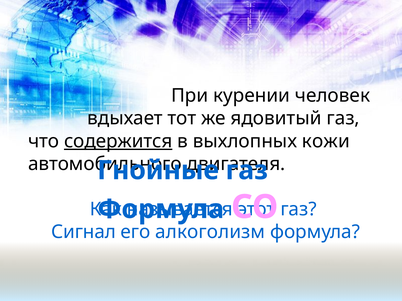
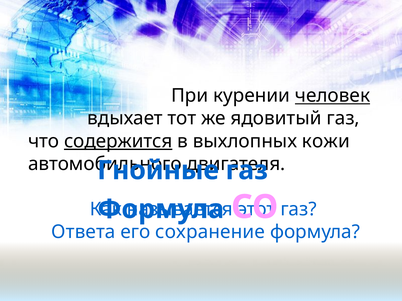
человек underline: none -> present
Сигнал: Сигнал -> Ответа
алкоголизм: алкоголизм -> сохранение
